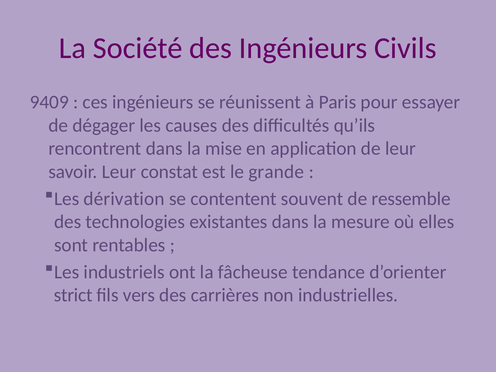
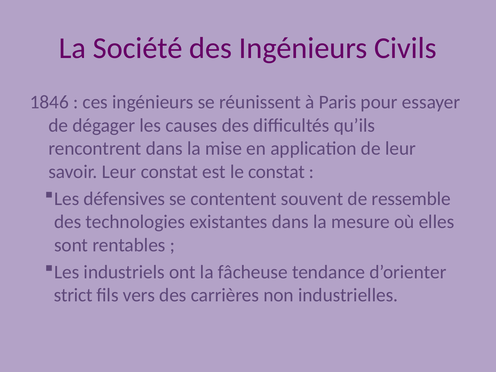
9409: 9409 -> 1846
le grande: grande -> constat
dérivation: dérivation -> défensives
